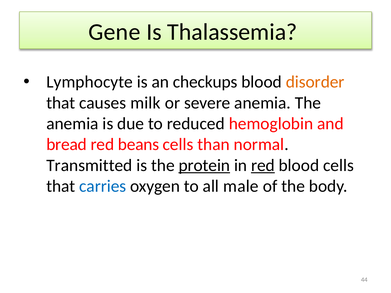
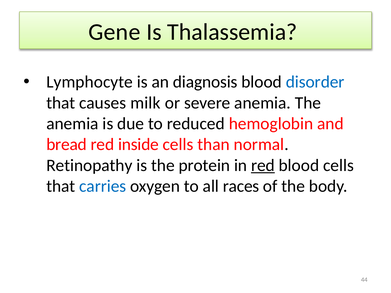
checkups: checkups -> diagnosis
disorder colour: orange -> blue
beans: beans -> inside
Transmitted: Transmitted -> Retinopathy
protein underline: present -> none
male: male -> races
